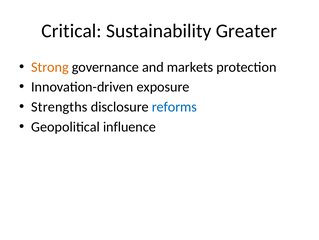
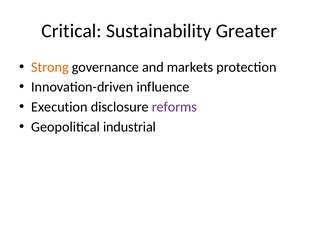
exposure: exposure -> influence
Strengths: Strengths -> Execution
reforms colour: blue -> purple
influence: influence -> industrial
